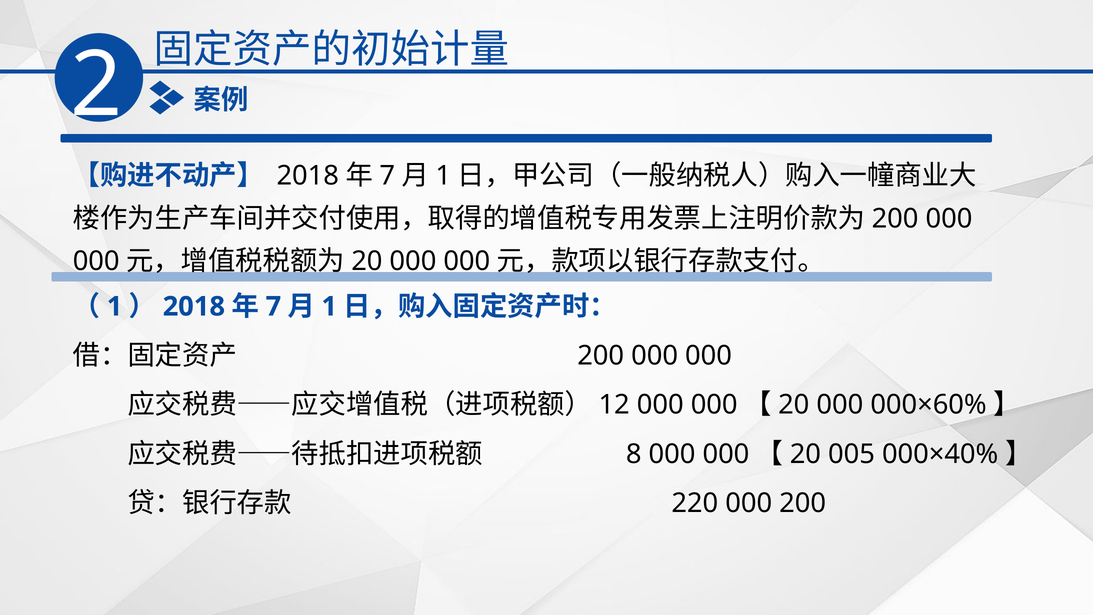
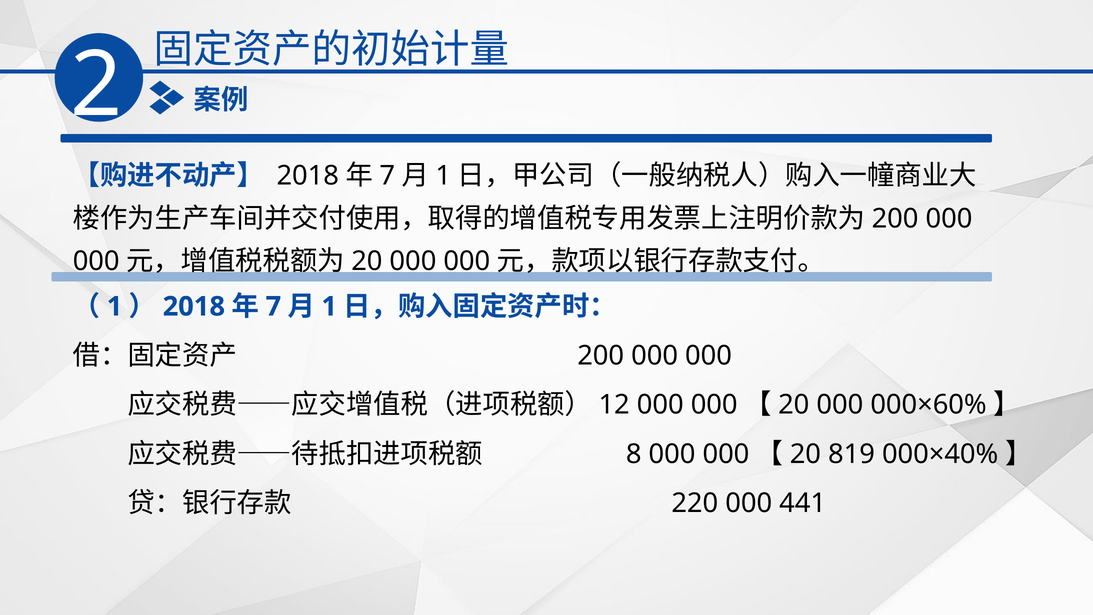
005: 005 -> 819
000 200: 200 -> 441
